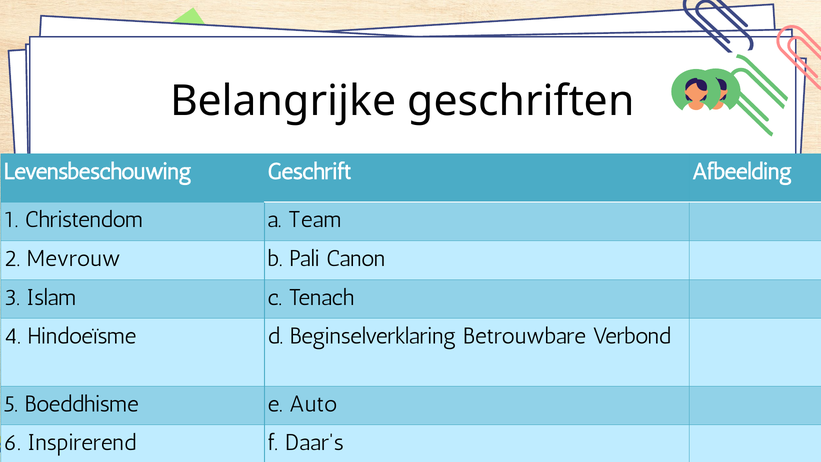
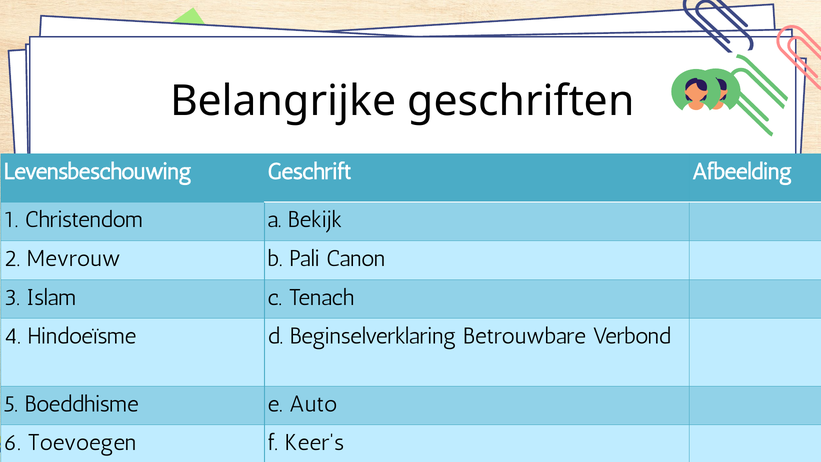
Team: Team -> Bekijk
Inspirerend: Inspirerend -> Toevoegen
Daar's: Daar's -> Keer's
